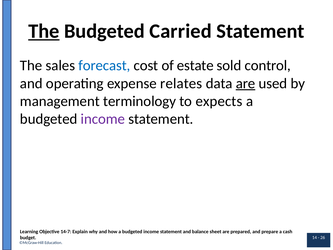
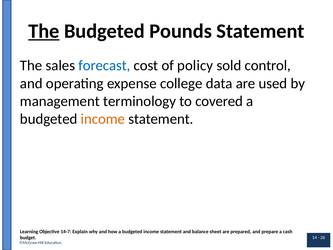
Carried: Carried -> Pounds
estate: estate -> policy
relates: relates -> college
are at (246, 83) underline: present -> none
expects: expects -> covered
income at (103, 119) colour: purple -> orange
